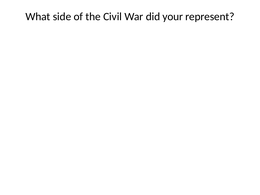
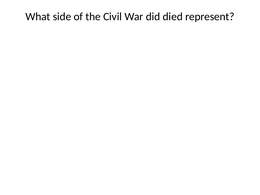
your: your -> died
